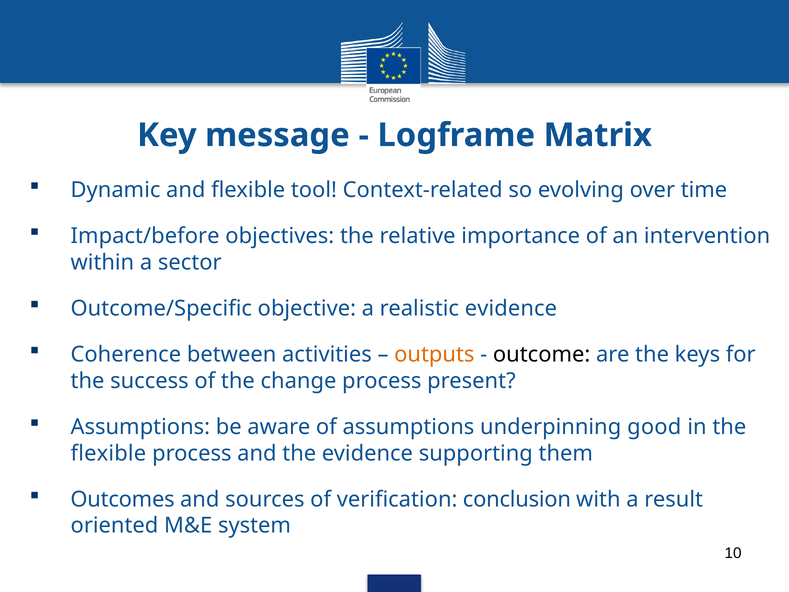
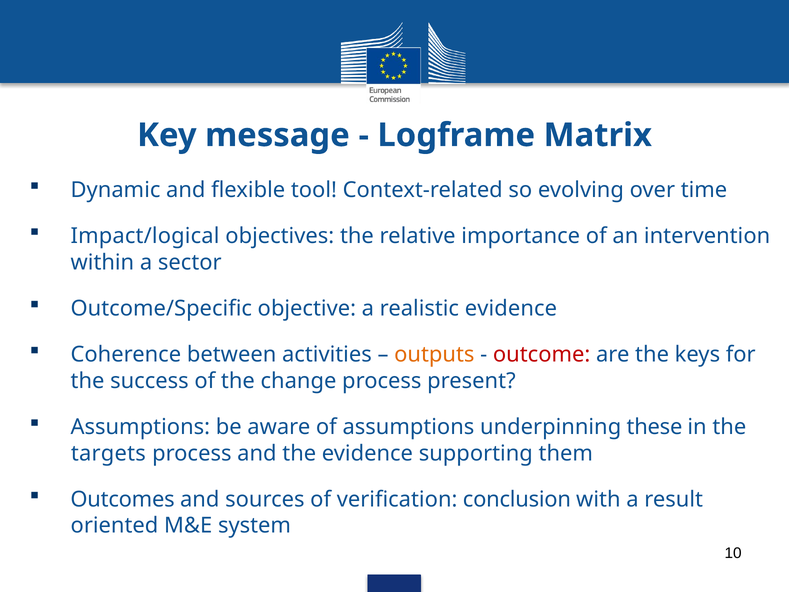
Impact/before: Impact/before -> Impact/logical
outcome colour: black -> red
good: good -> these
flexible at (108, 453): flexible -> targets
